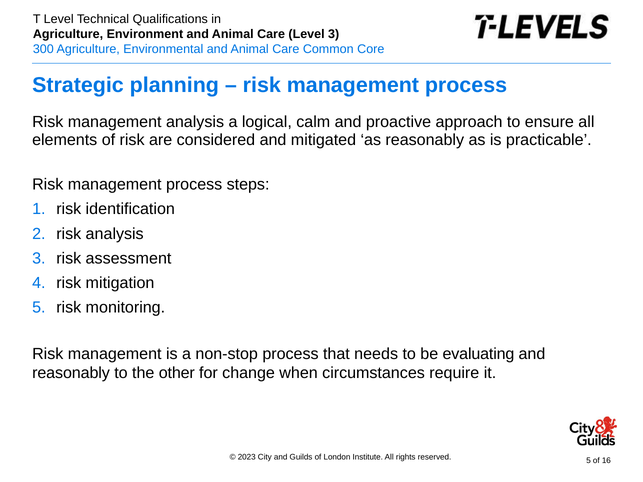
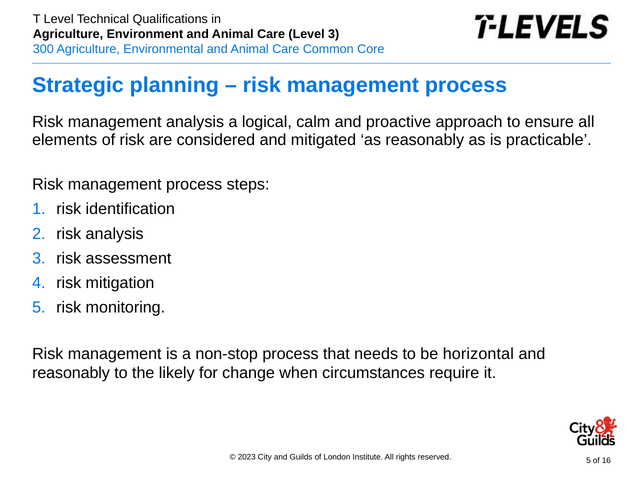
evaluating: evaluating -> horizontal
other: other -> likely
